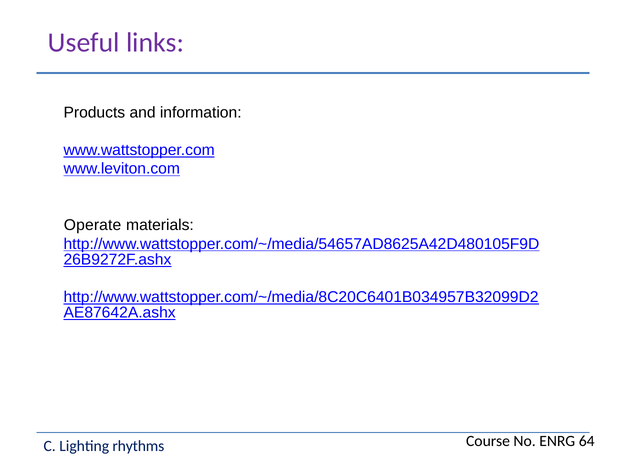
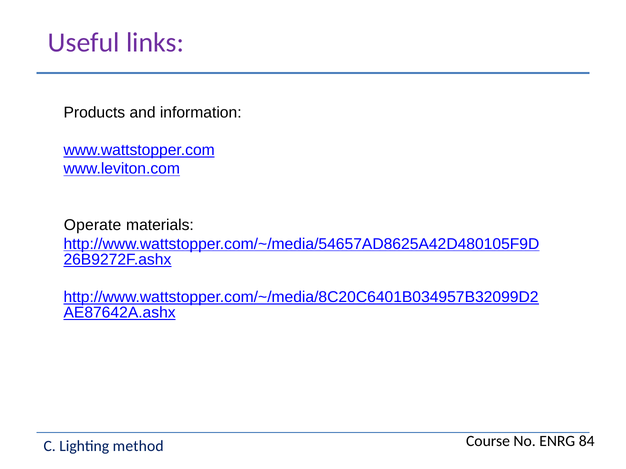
64: 64 -> 84
rhythms: rhythms -> method
